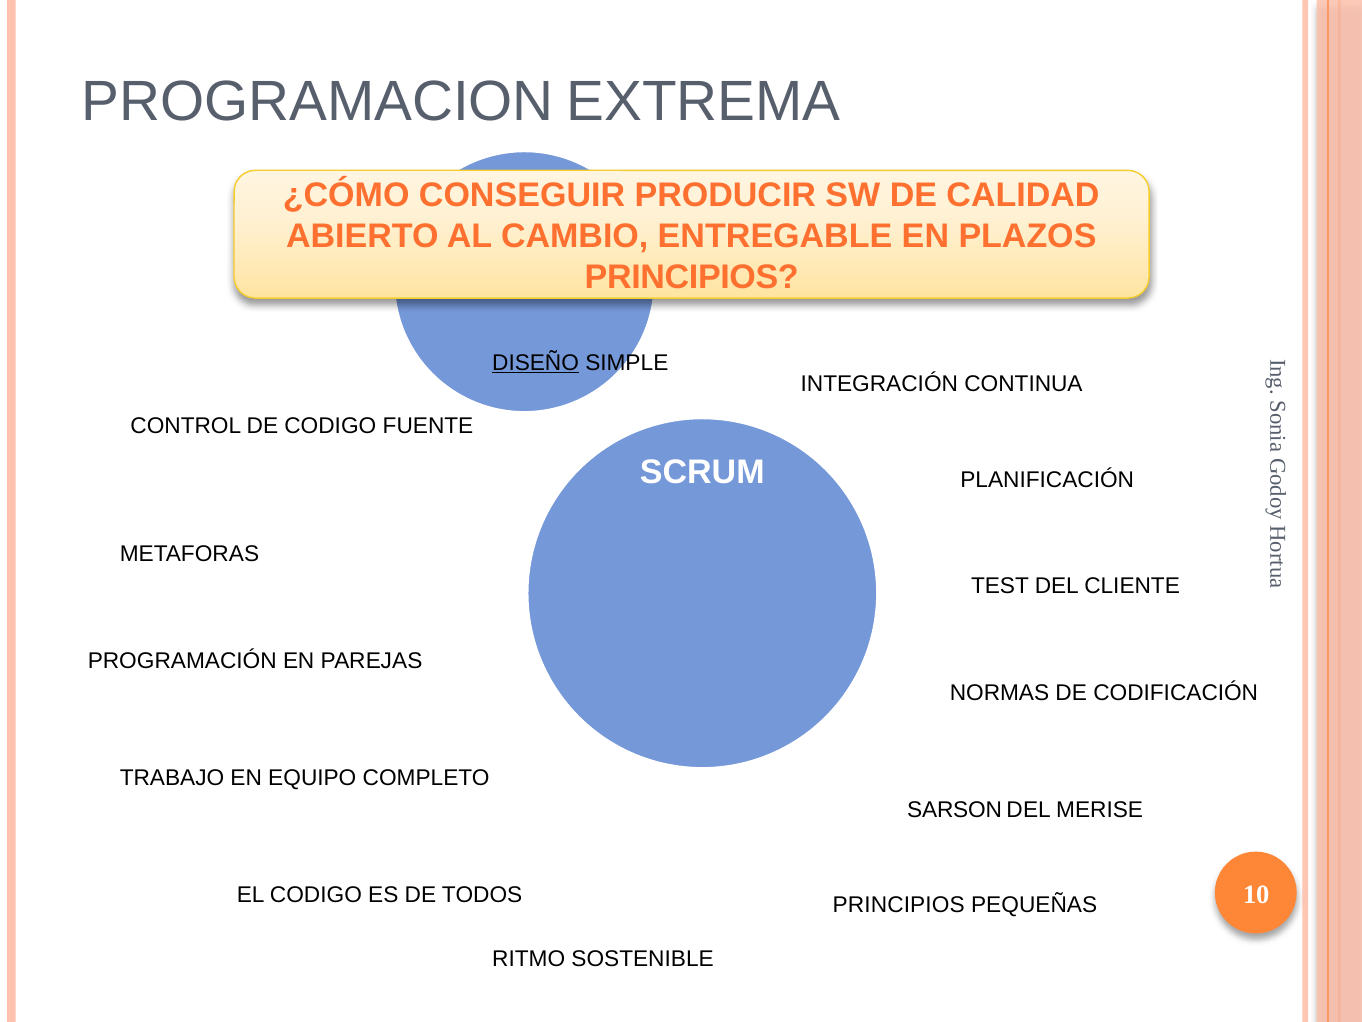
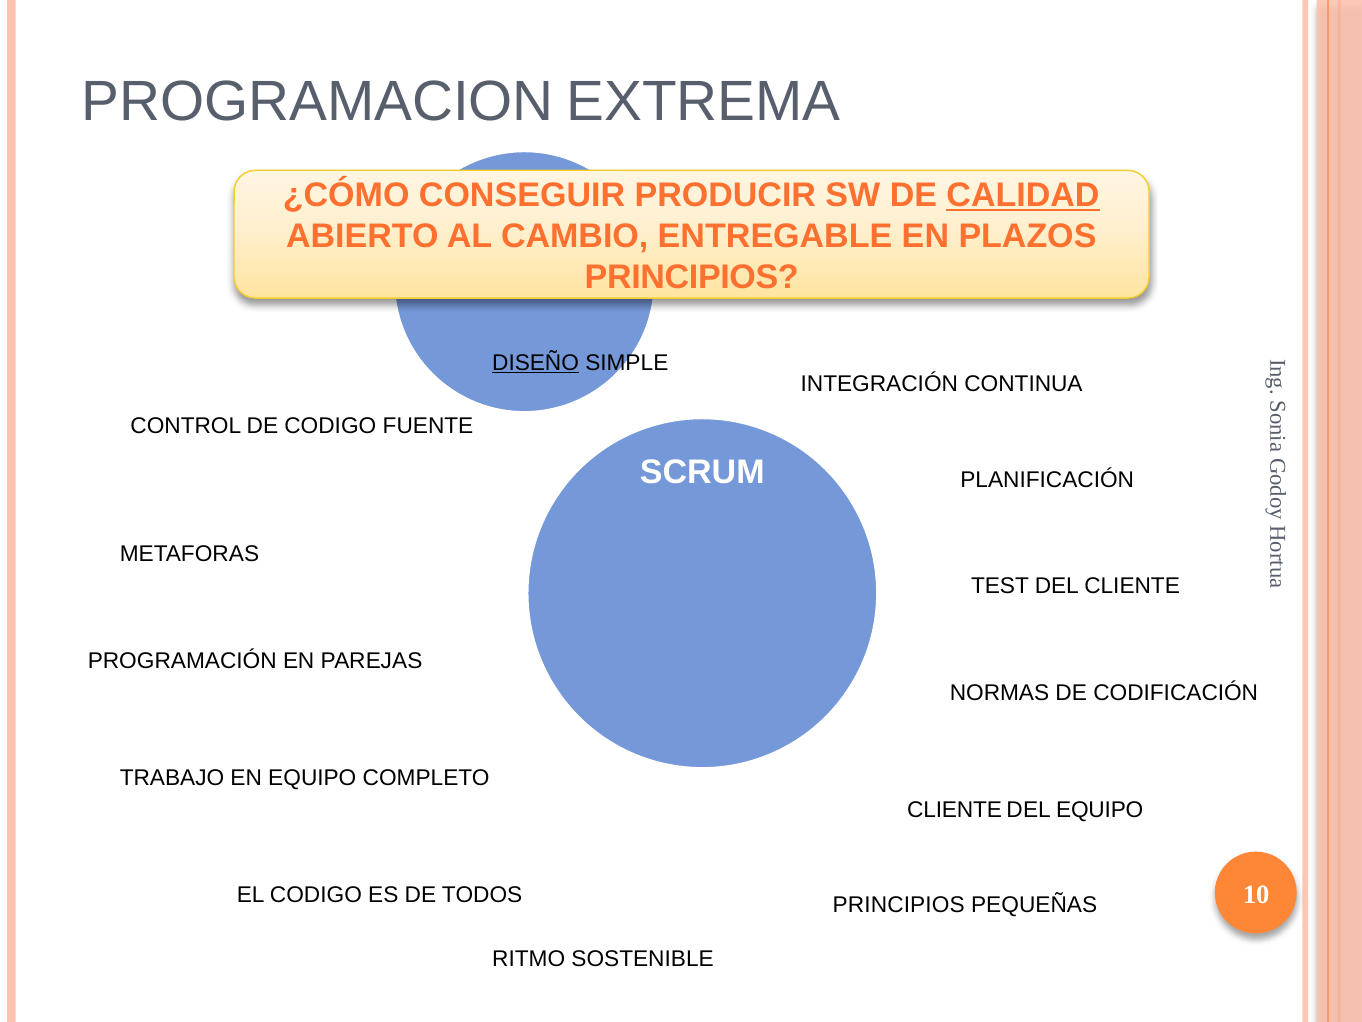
CALIDAD underline: none -> present
SARSON at (955, 809): SARSON -> CLIENTE
DEL MERISE: MERISE -> EQUIPO
